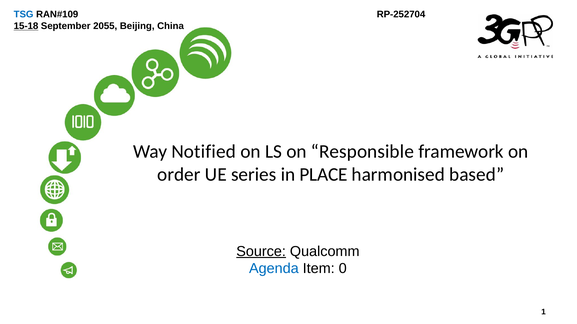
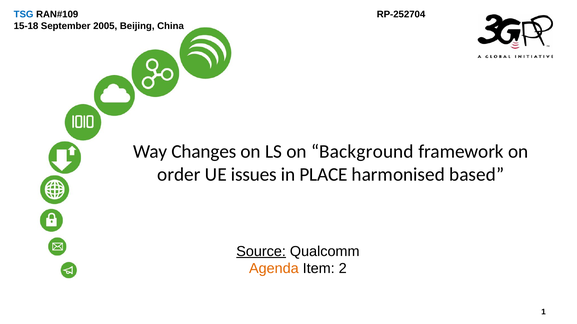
15-18 underline: present -> none
2055: 2055 -> 2005
Notified: Notified -> Changes
Responsible: Responsible -> Background
series: series -> issues
Agenda colour: blue -> orange
0: 0 -> 2
